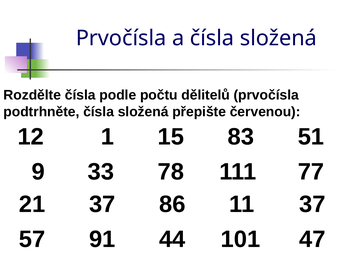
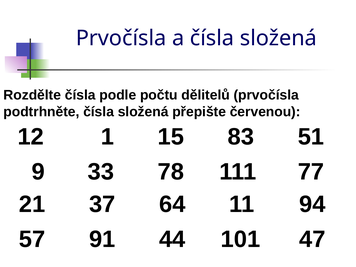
86: 86 -> 64
11 37: 37 -> 94
